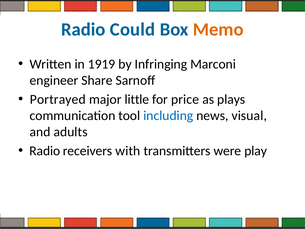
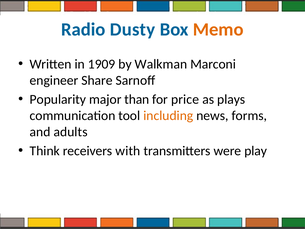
Could: Could -> Dusty
1919: 1919 -> 1909
Infringing: Infringing -> Walkman
Portrayed: Portrayed -> Popularity
little: little -> than
including colour: blue -> orange
visual: visual -> forms
Radio at (45, 151): Radio -> Think
